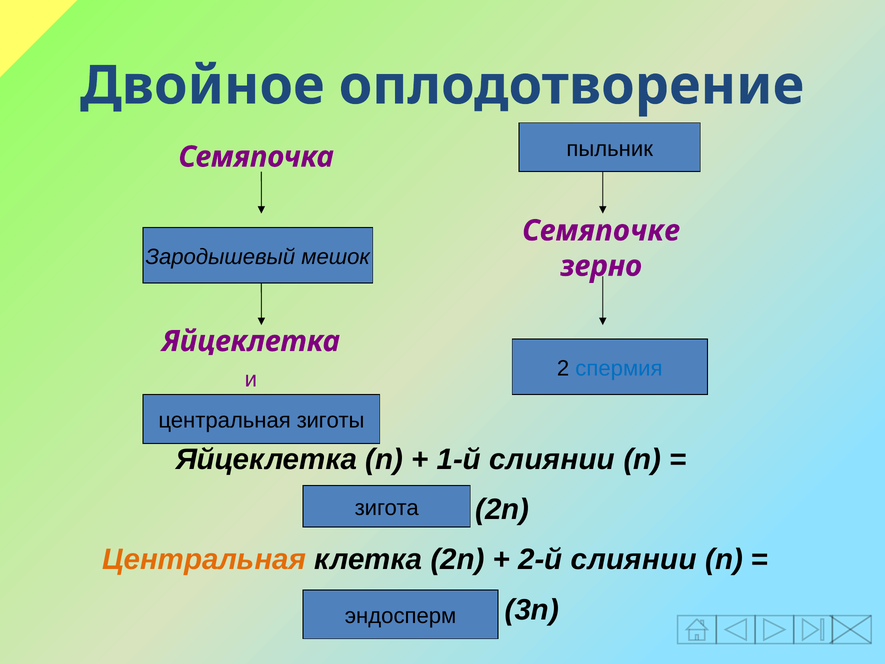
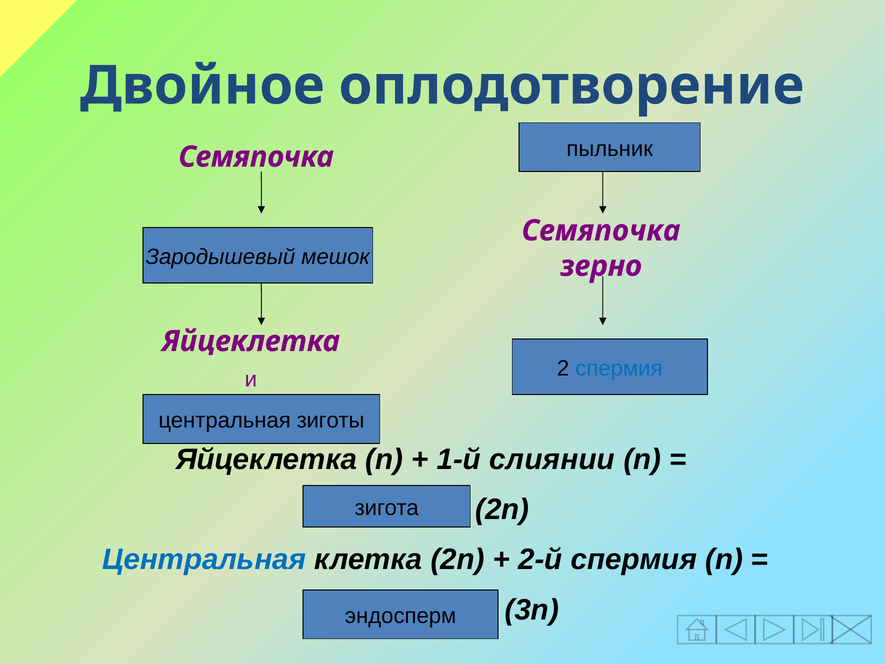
Семяпочке at (601, 231): Семяпочке -> Семяпочка
Центральная at (204, 560) colour: orange -> blue
2-й слиянии: слиянии -> спермия
